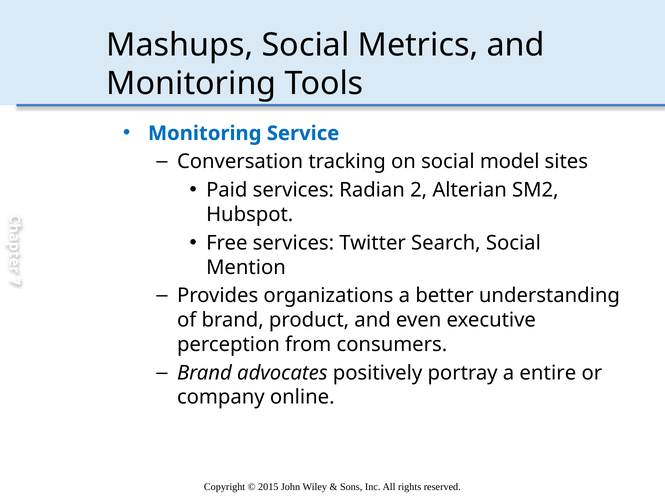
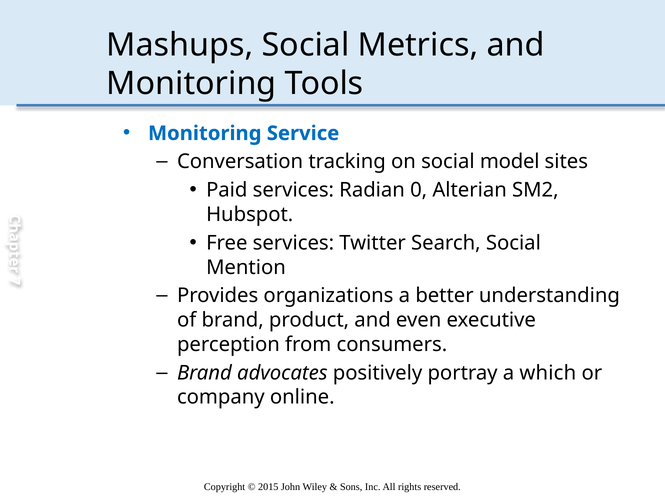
2: 2 -> 0
entire: entire -> which
